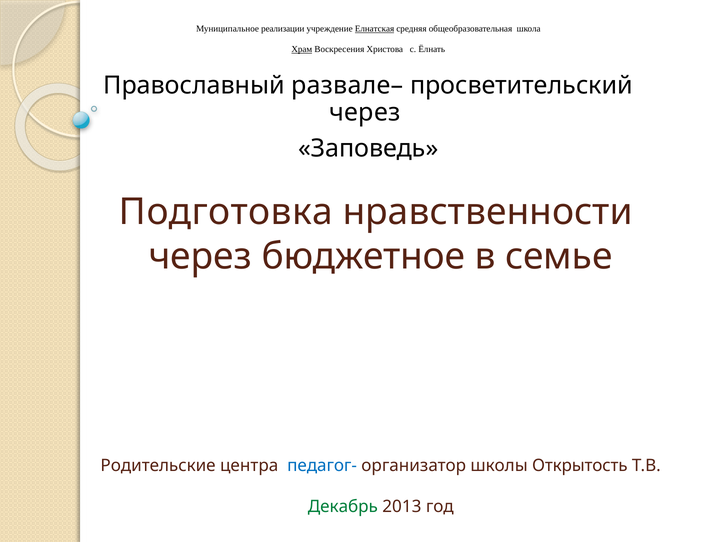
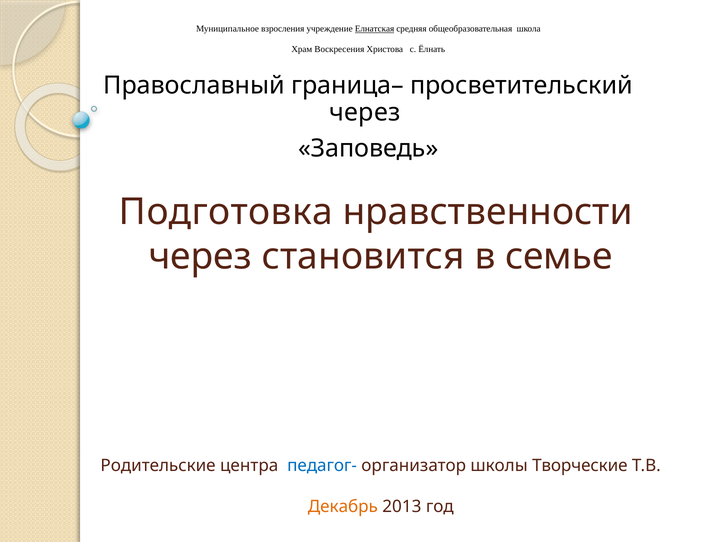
реализации: реализации -> взросления
Храм underline: present -> none
развале–: развале– -> граница–
бюджетное: бюджетное -> становится
Открытость: Открытость -> Творческие
Декабрь colour: green -> orange
